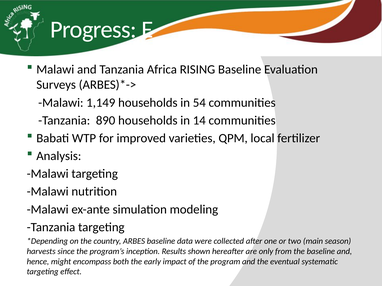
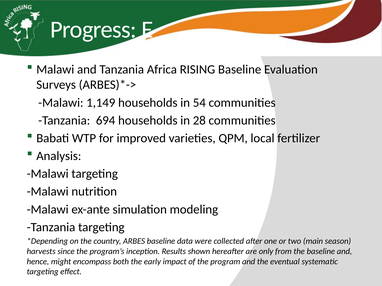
890: 890 -> 694
14: 14 -> 28
